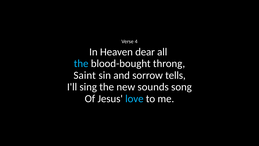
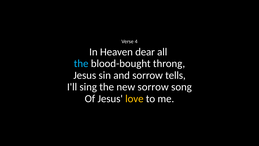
Saint at (85, 75): Saint -> Jesus
new sounds: sounds -> sorrow
love colour: light blue -> yellow
